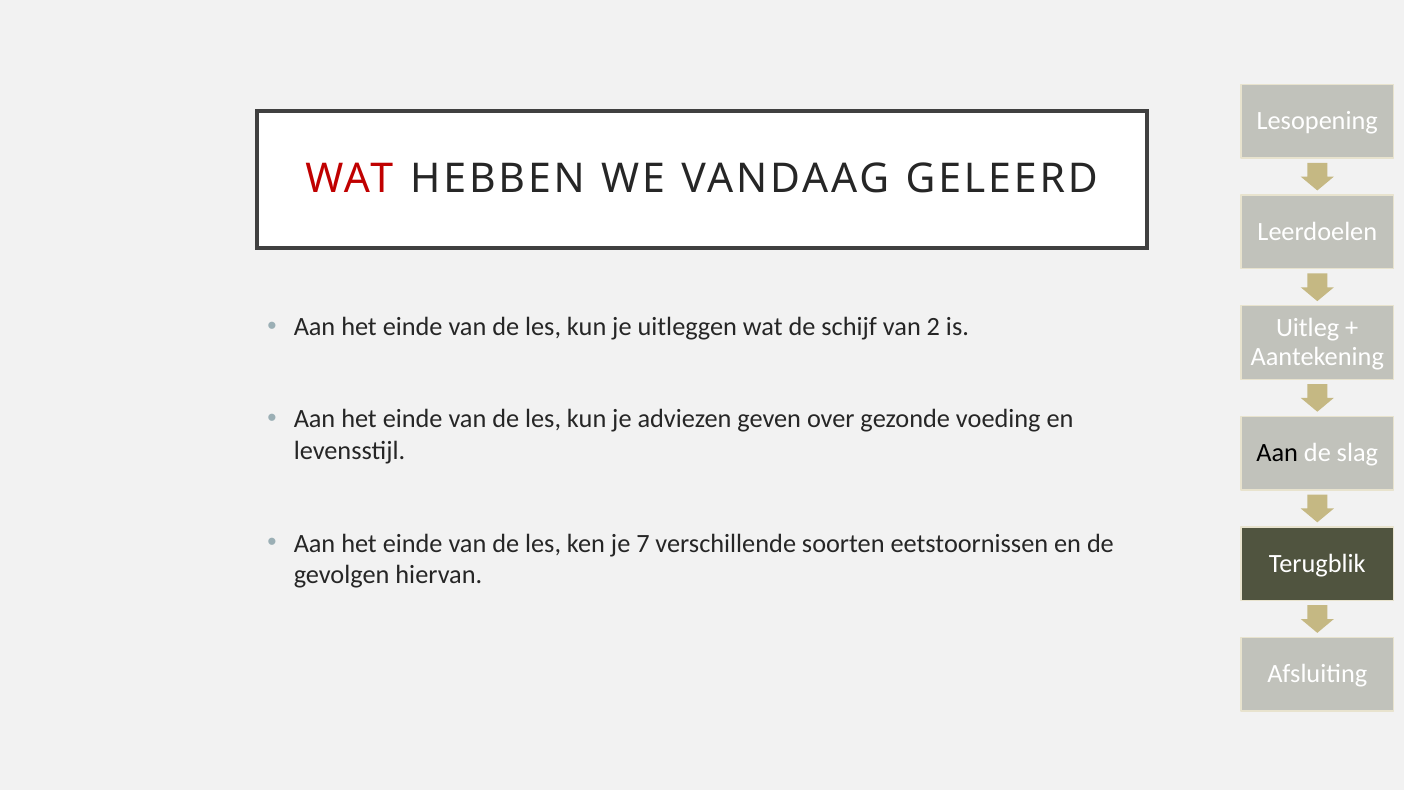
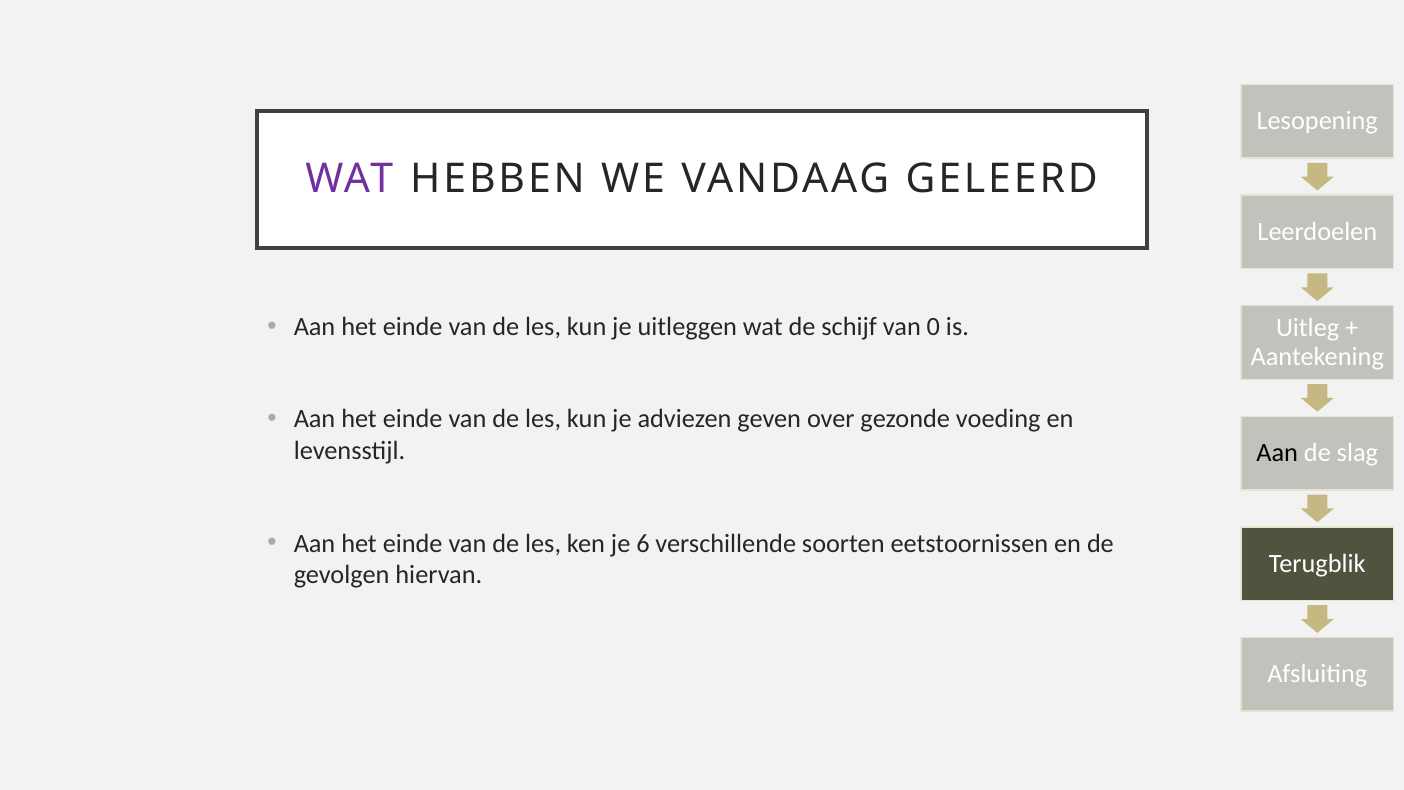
WAT at (349, 179) colour: red -> purple
2: 2 -> 0
7: 7 -> 6
